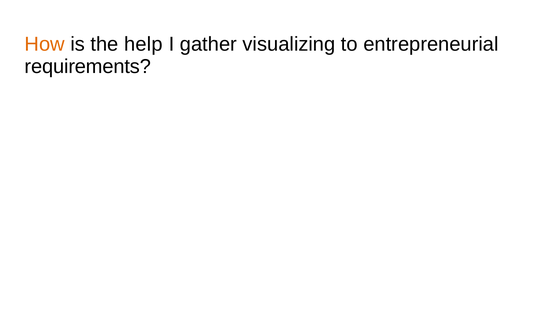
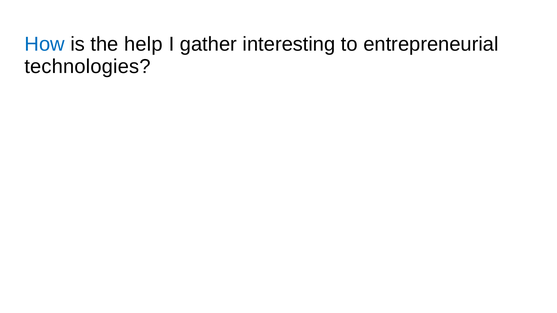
How colour: orange -> blue
visualizing: visualizing -> interesting
requirements: requirements -> technologies
